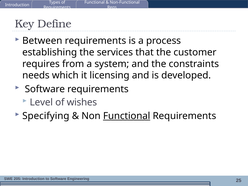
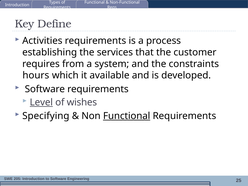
Between: Between -> Activities
needs: needs -> hours
licensing: licensing -> available
Level underline: none -> present
